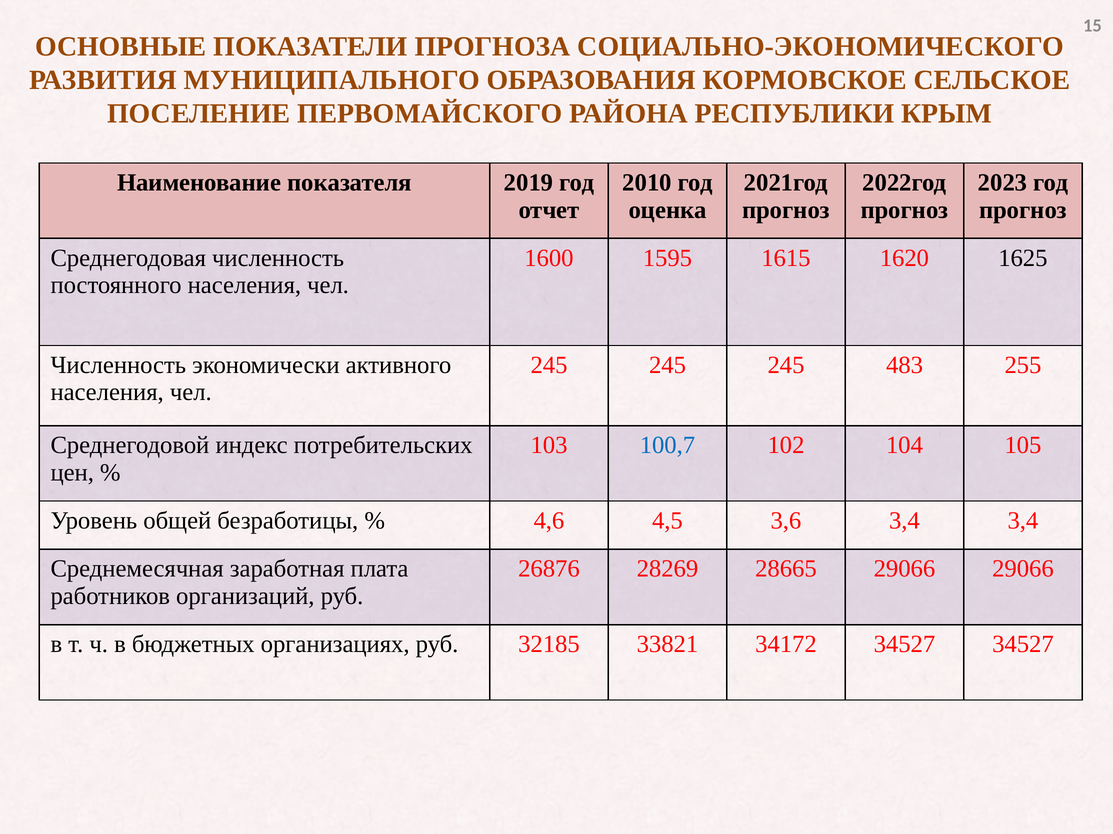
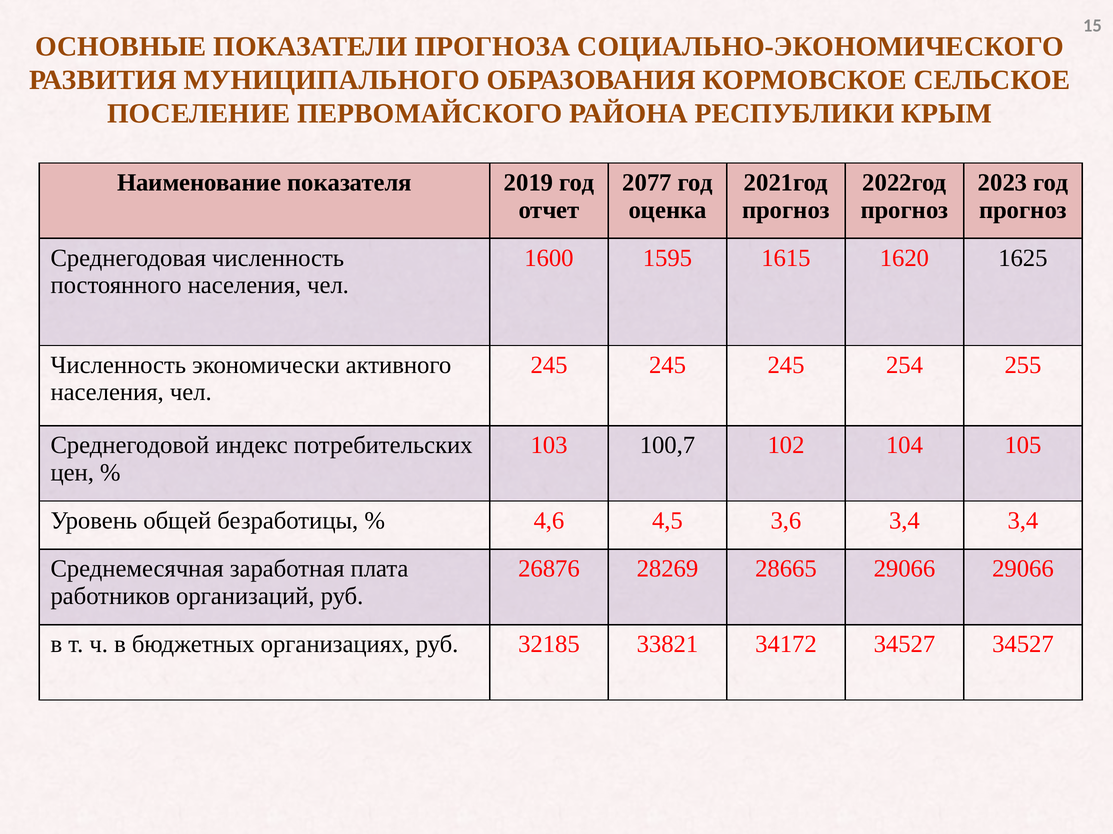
2010: 2010 -> 2077
483: 483 -> 254
100,7 colour: blue -> black
